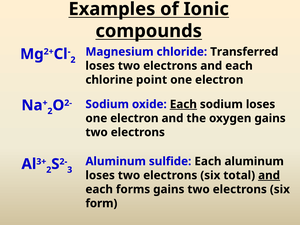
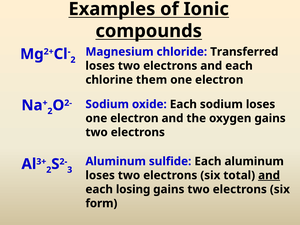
point: point -> them
Each at (183, 104) underline: present -> none
forms: forms -> losing
